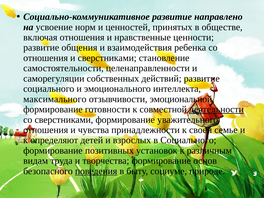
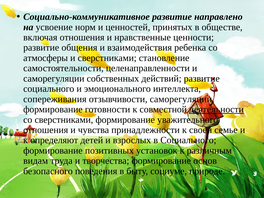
отношения at (46, 58): отношения -> атмосферы
максимального: максимального -> сопереживания
отзывчивости эмоциональной: эмоциональной -> саморегуляции
поведения underline: present -> none
